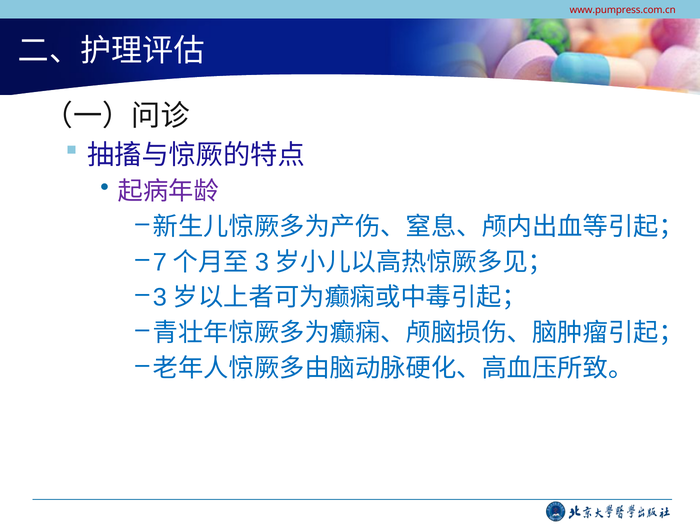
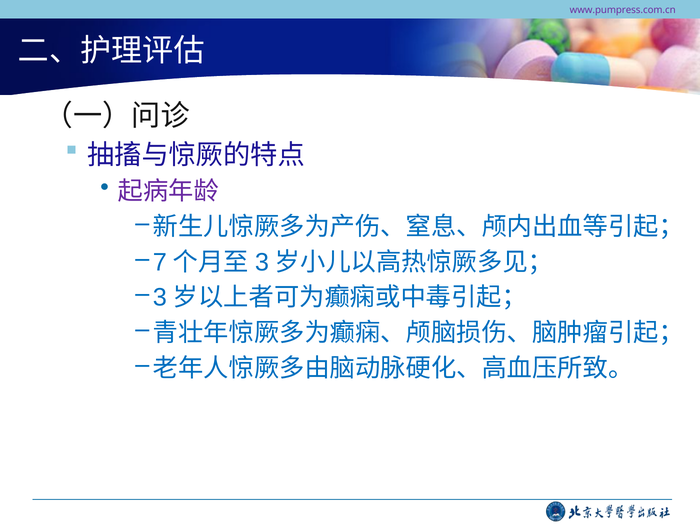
www.pumpress.com.cn colour: red -> purple
